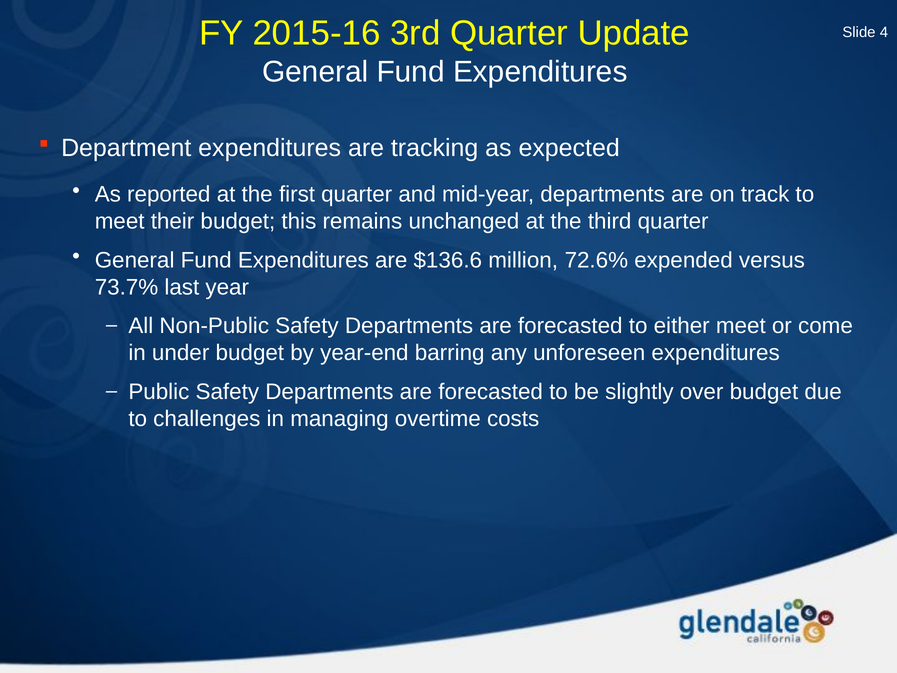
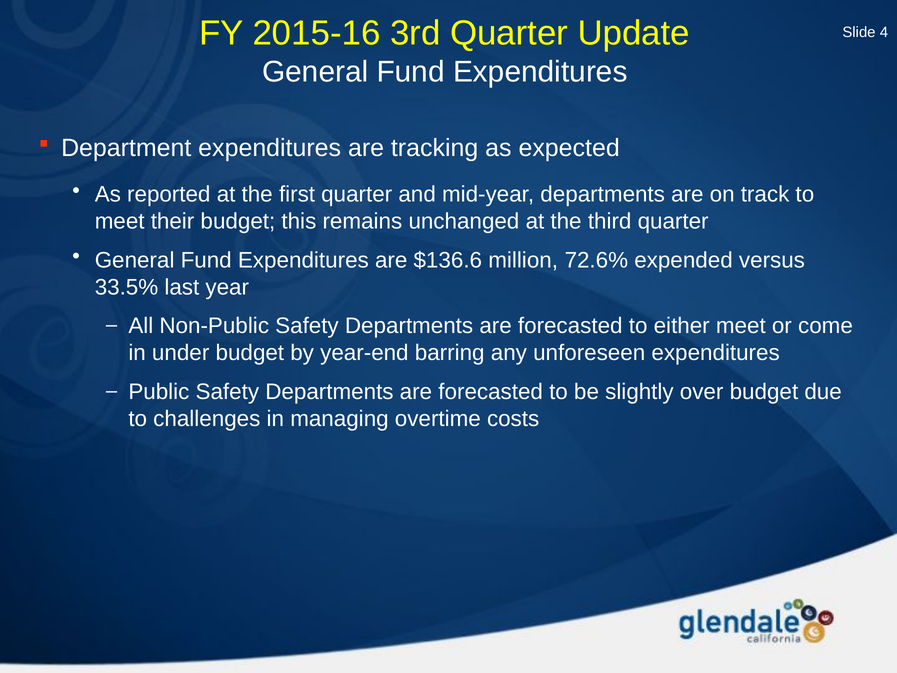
73.7%: 73.7% -> 33.5%
